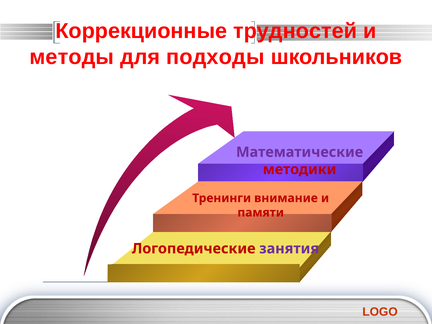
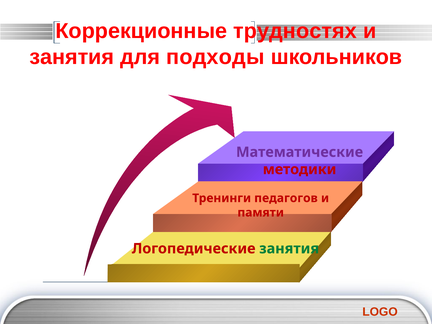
трудностей: трудностей -> трудностях
методы at (72, 57): методы -> занятия
внимание: внимание -> педагогов
занятия at (289, 249) colour: purple -> green
